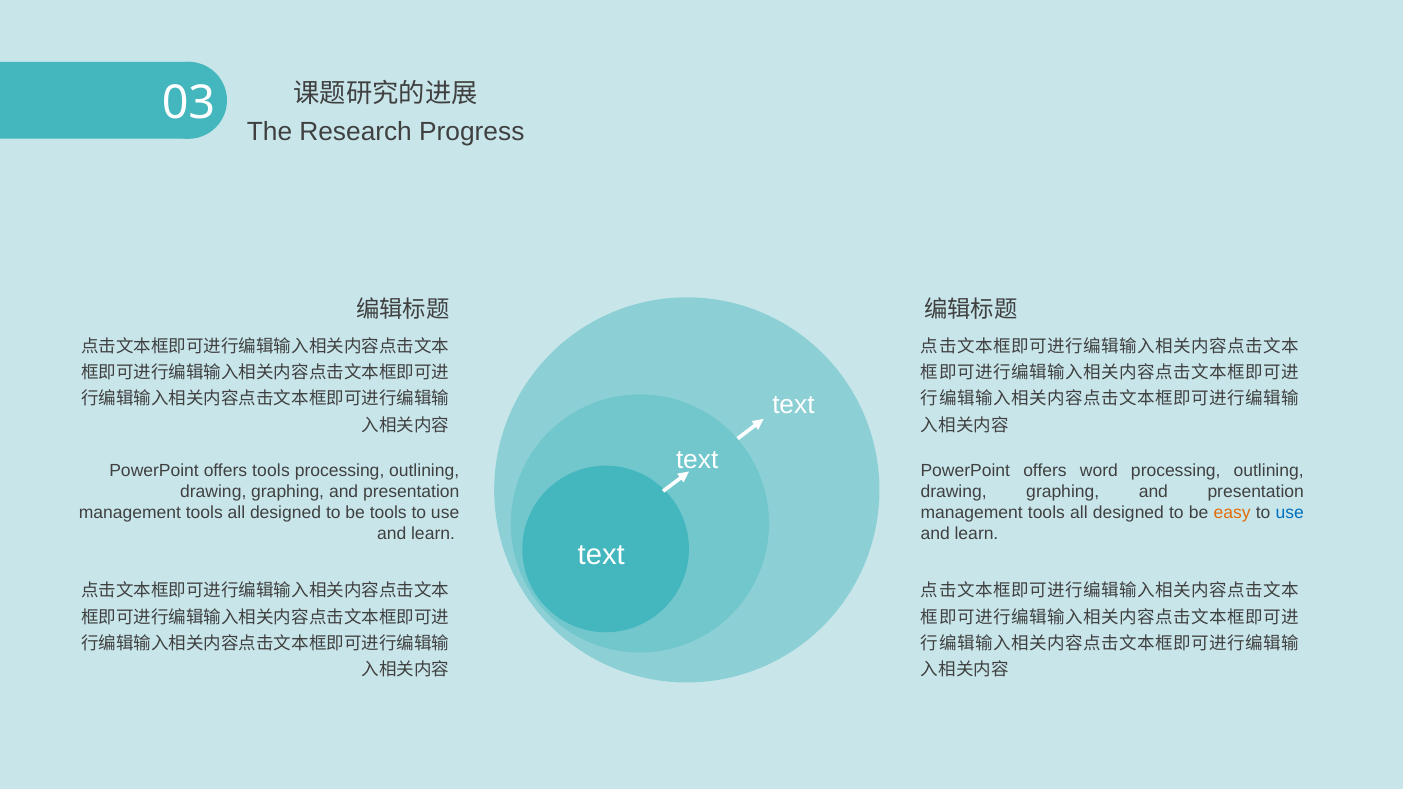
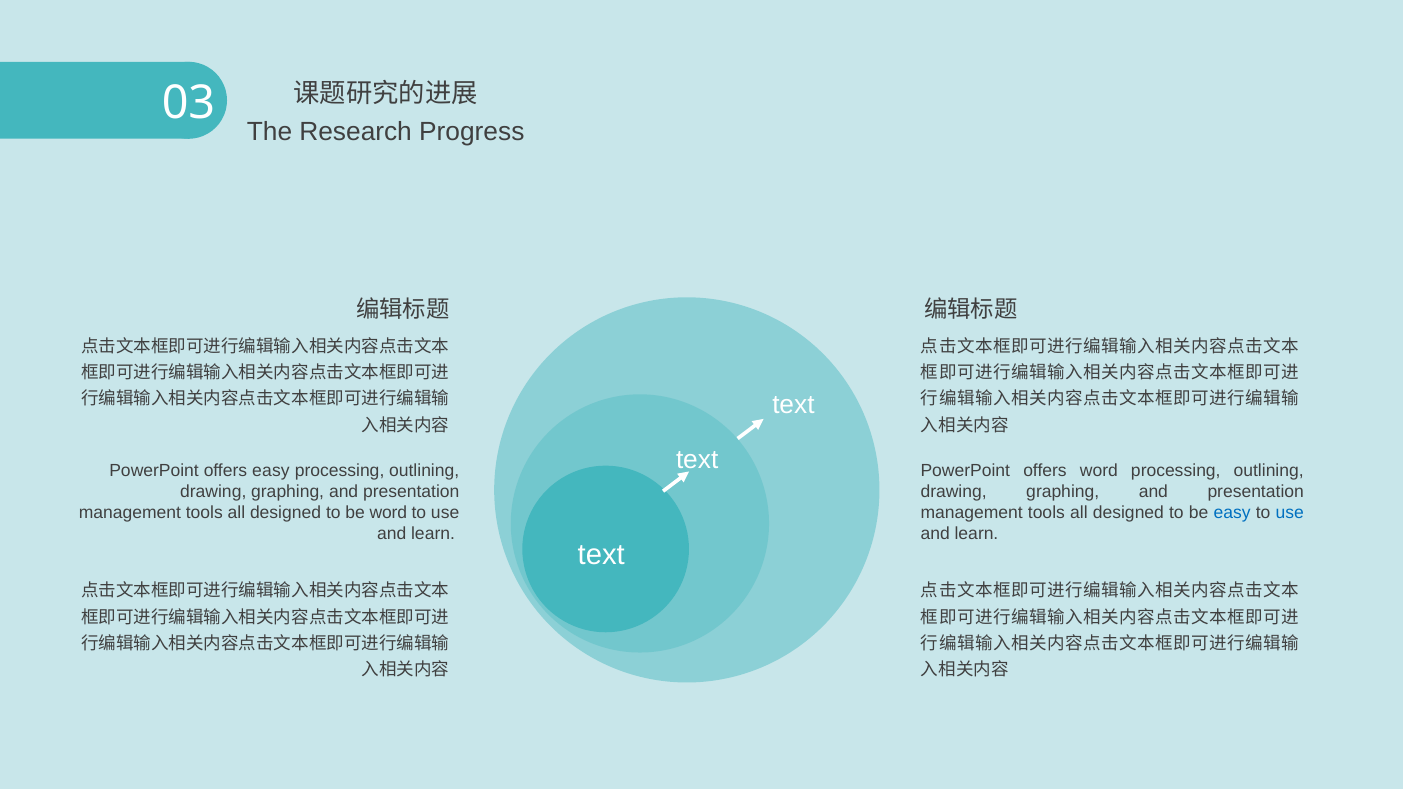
offers tools: tools -> easy
be tools: tools -> word
easy at (1232, 513) colour: orange -> blue
